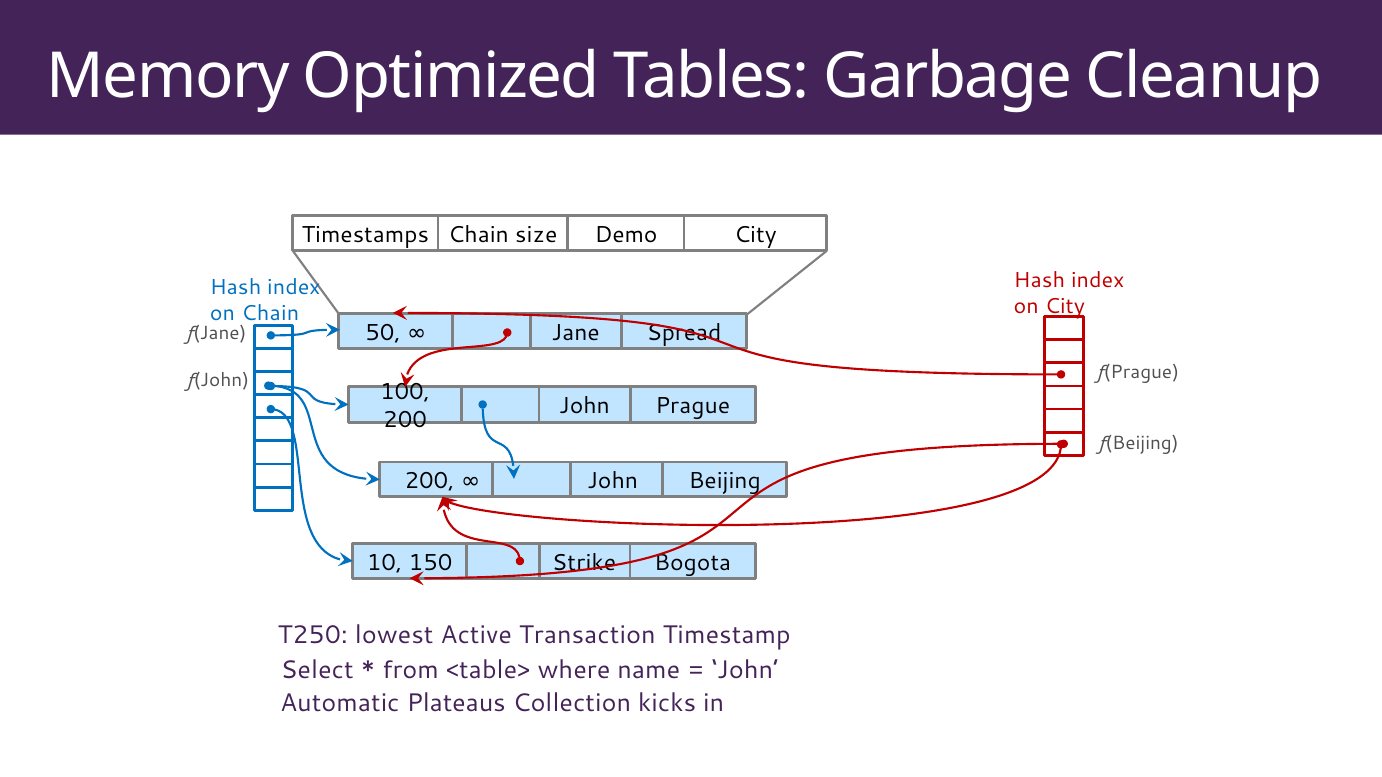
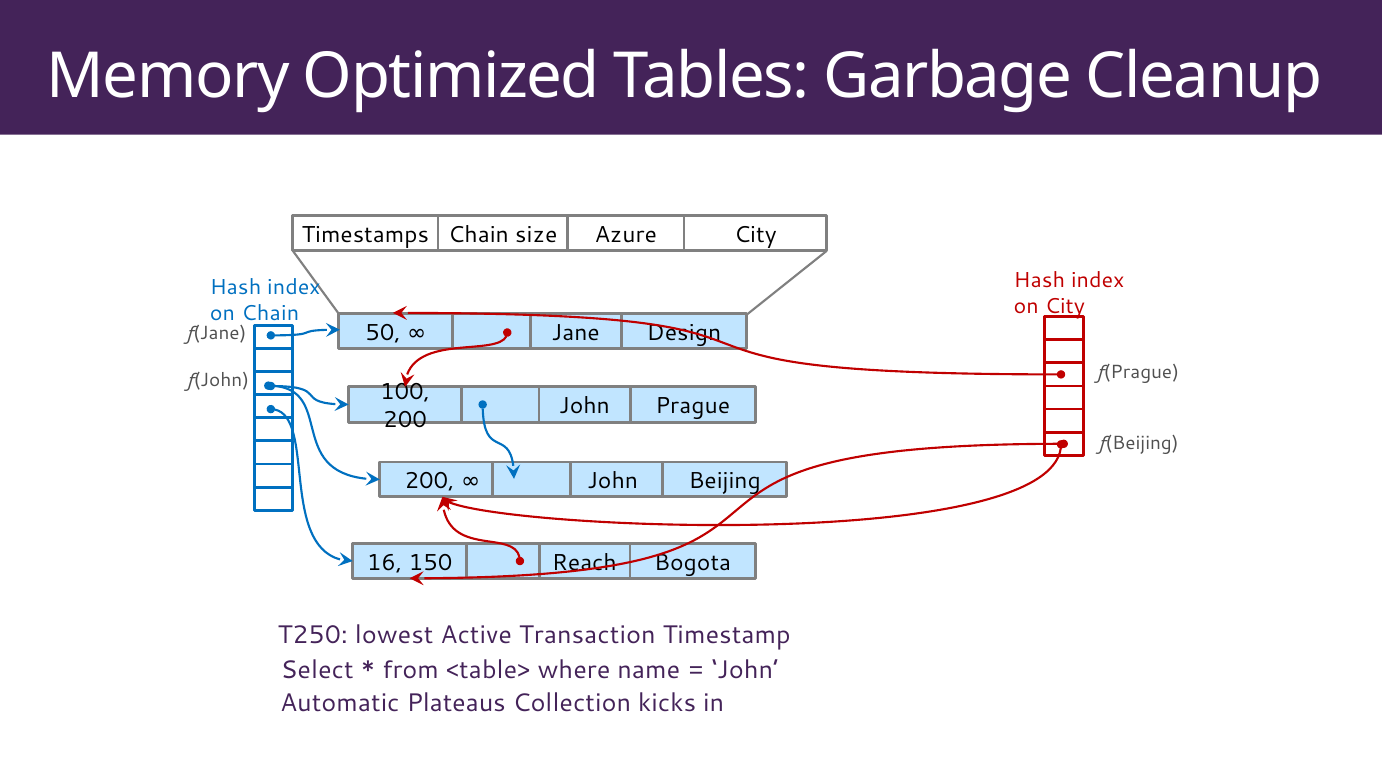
Demo: Demo -> Azure
Spread: Spread -> Design
10: 10 -> 16
Strike: Strike -> Reach
